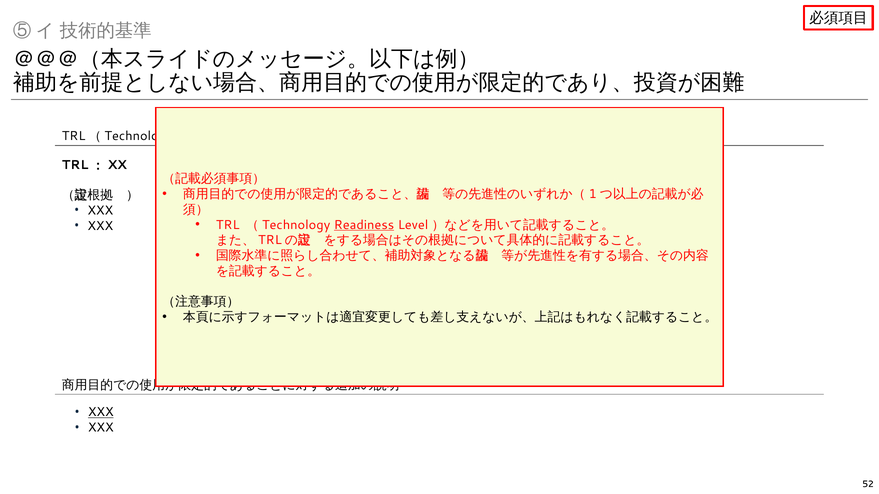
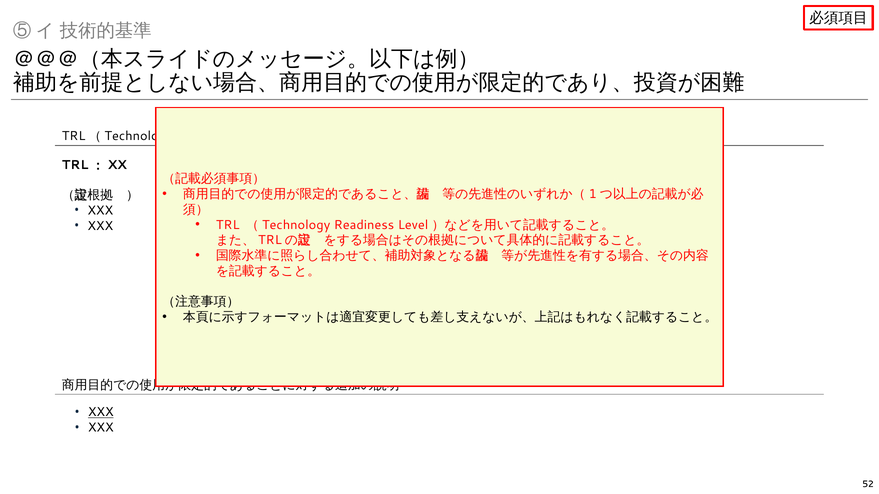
Readiness at (364, 225) underline: present -> none
